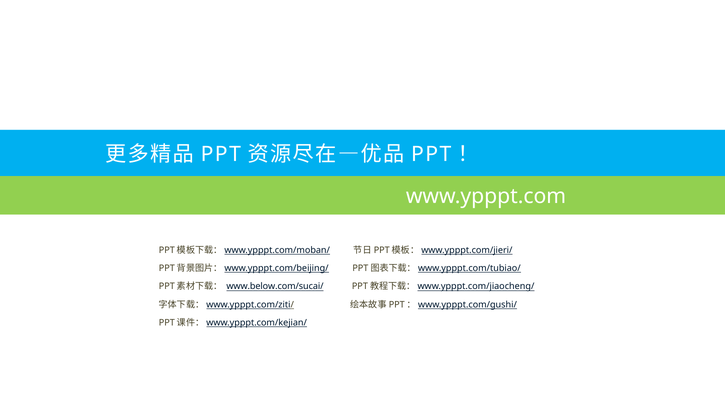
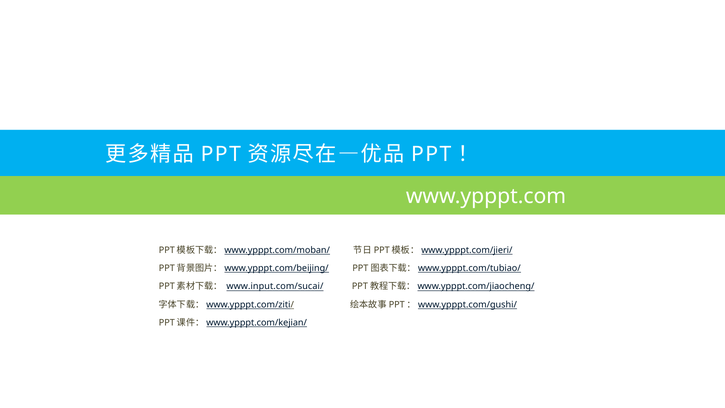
www.below.com/sucai/: www.below.com/sucai/ -> www.input.com/sucai/
